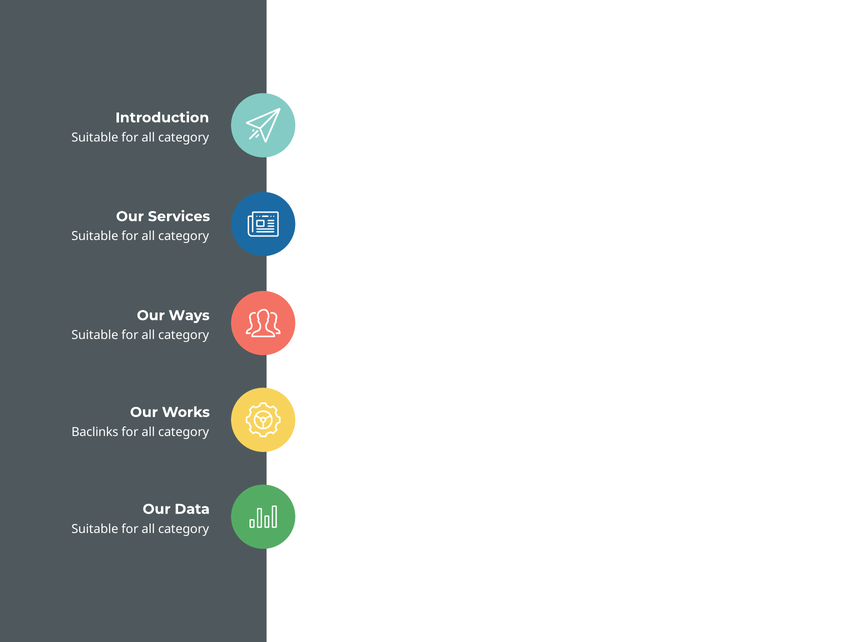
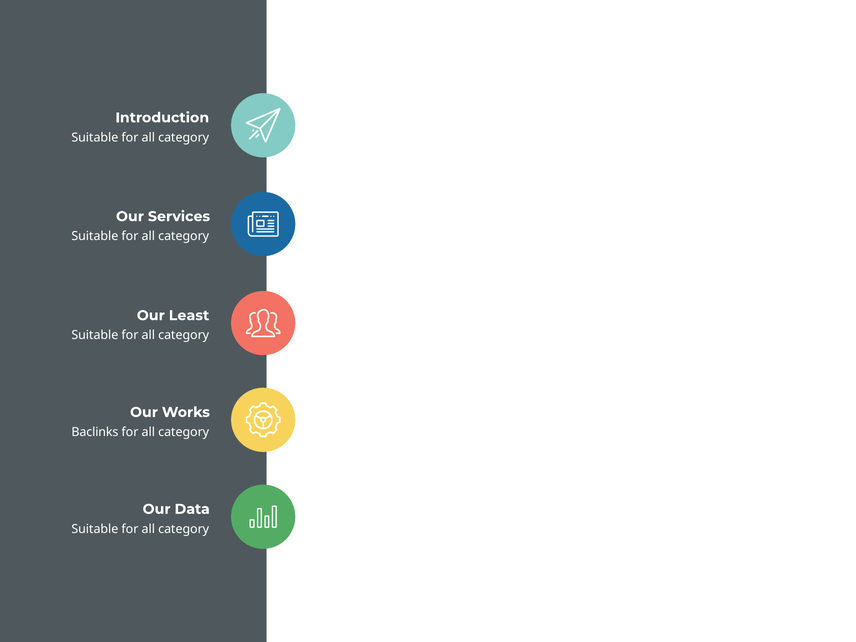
Ways: Ways -> Least
